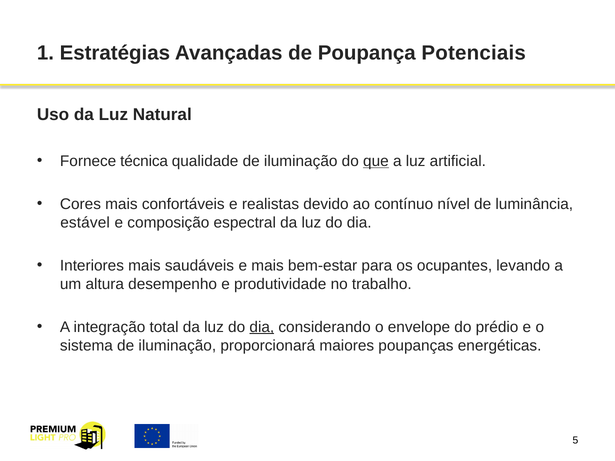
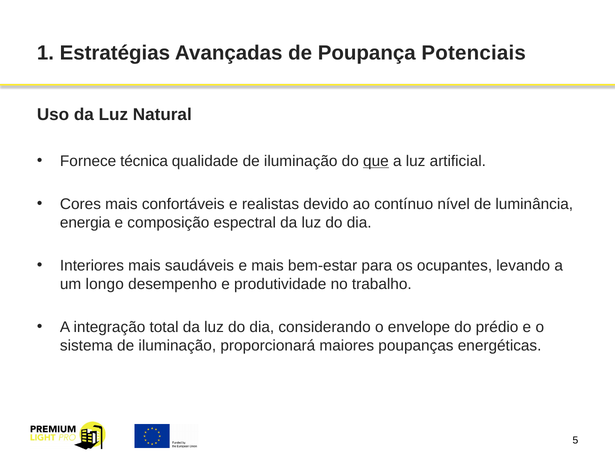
estável: estável -> energia
altura: altura -> longo
dia at (262, 327) underline: present -> none
